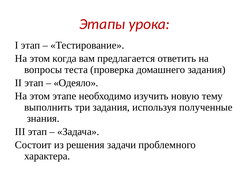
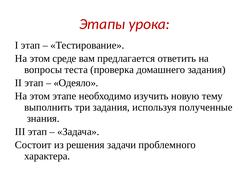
когда: когда -> среде
